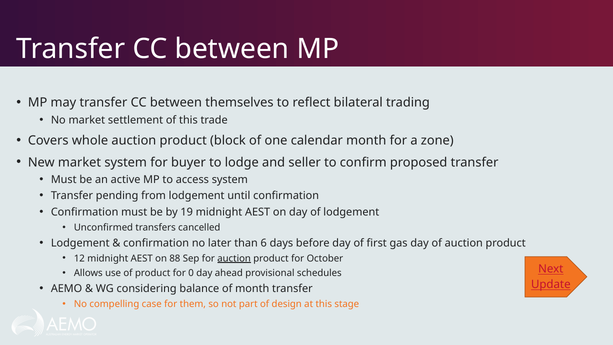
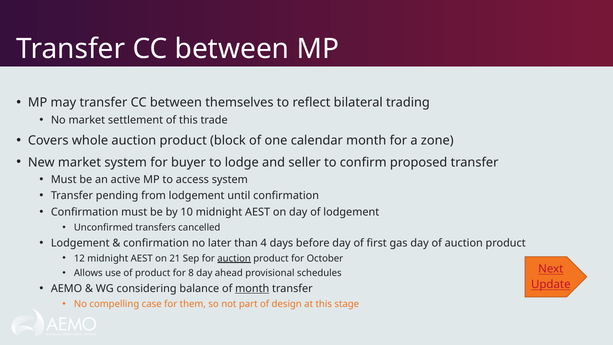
19: 19 -> 10
6: 6 -> 4
88: 88 -> 21
0: 0 -> 8
month at (252, 288) underline: none -> present
